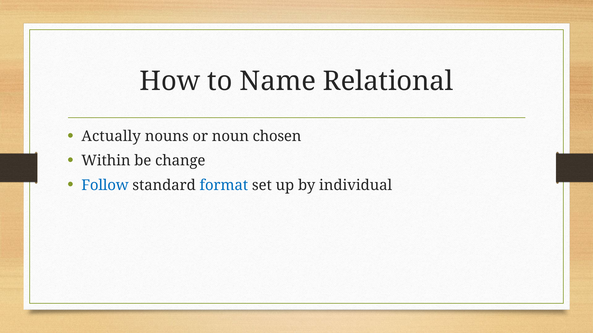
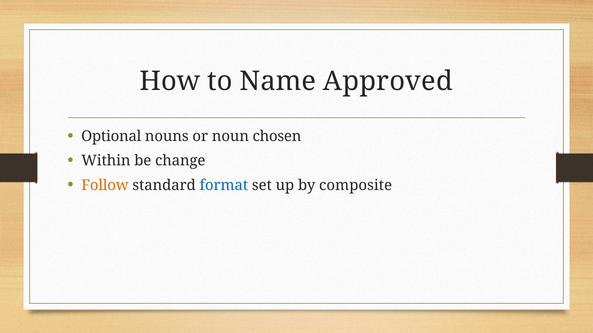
Relational: Relational -> Approved
Actually: Actually -> Optional
Follow colour: blue -> orange
individual: individual -> composite
